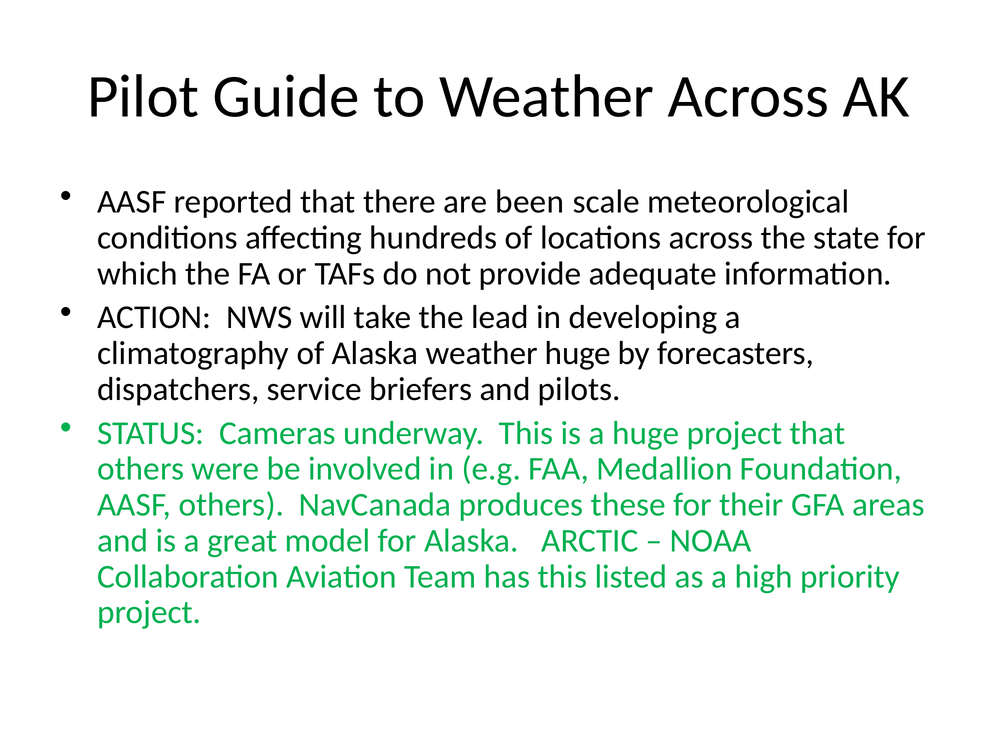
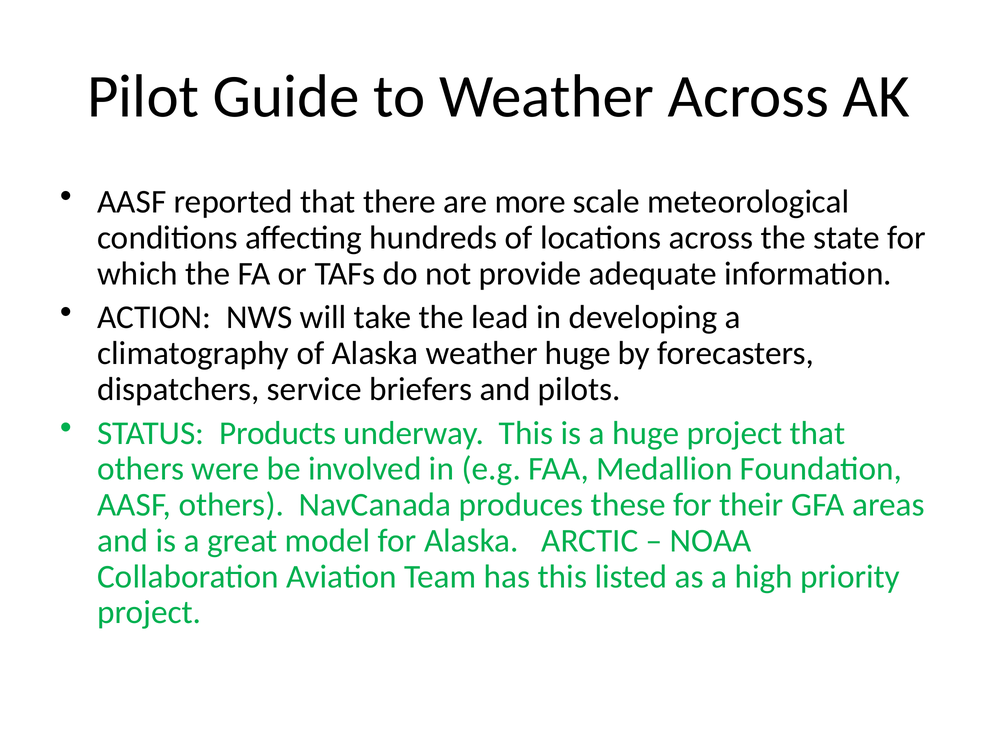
been: been -> more
Cameras: Cameras -> Products
